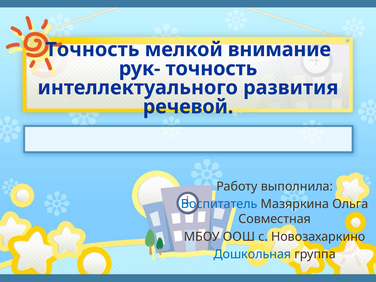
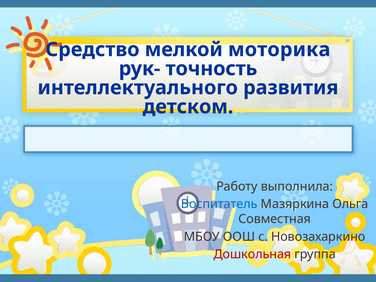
Точность at (92, 50): Точность -> Средство
внимание: внимание -> моторика
речевой: речевой -> детском
Дошкольная colour: blue -> red
